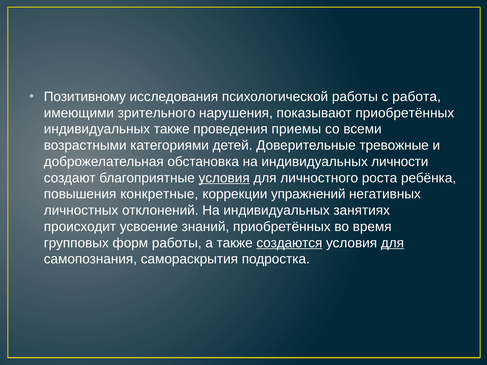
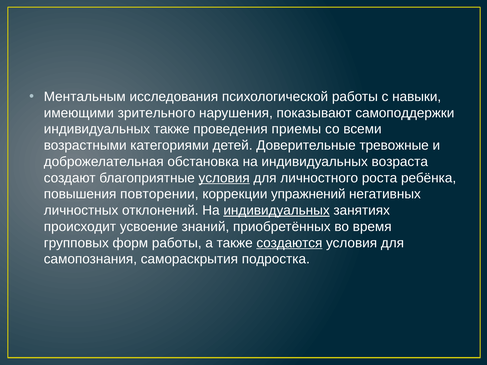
Позитивному: Позитивному -> Ментальным
работа: работа -> навыки
показывают приобретённых: приобретённых -> самоподдержки
личности: личности -> возраста
конкретные: конкретные -> повторении
индивидуальных at (277, 211) underline: none -> present
для at (392, 243) underline: present -> none
